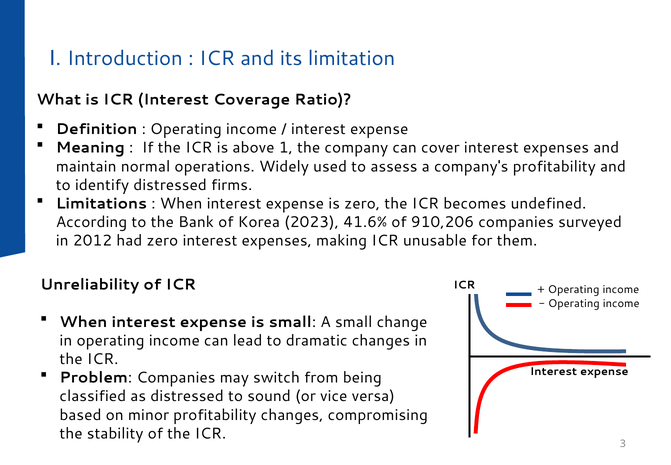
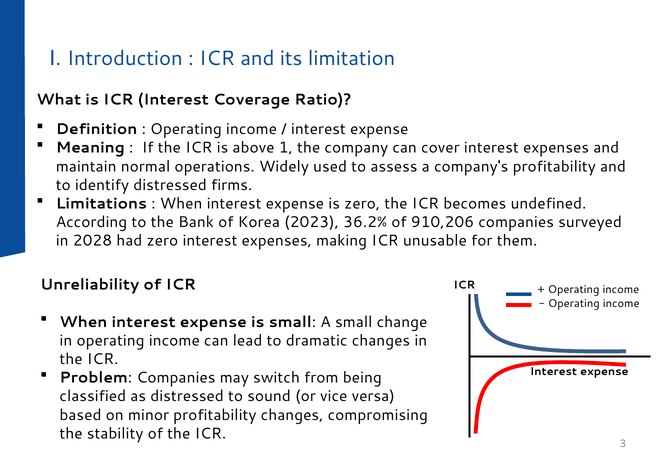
41.6%: 41.6% -> 36.2%
2012: 2012 -> 2028
